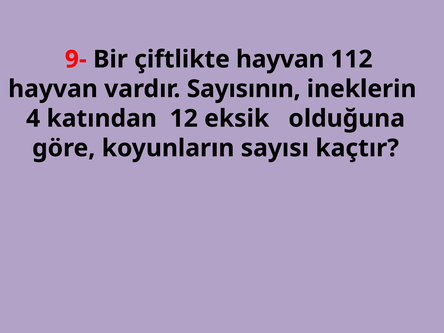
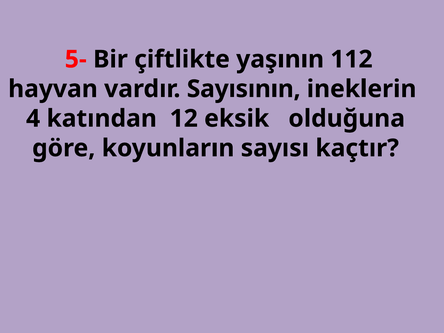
9-: 9- -> 5-
çiftlikte hayvan: hayvan -> yaşının
